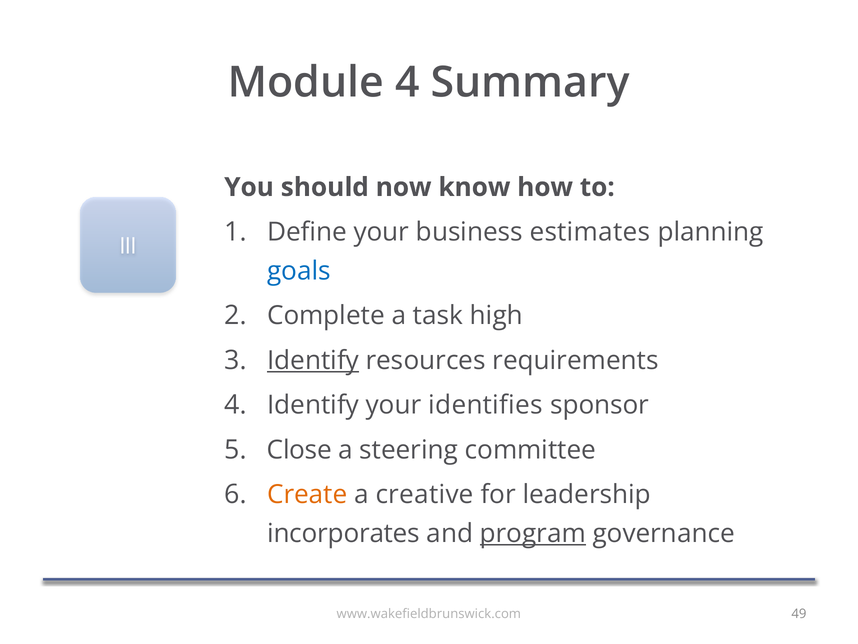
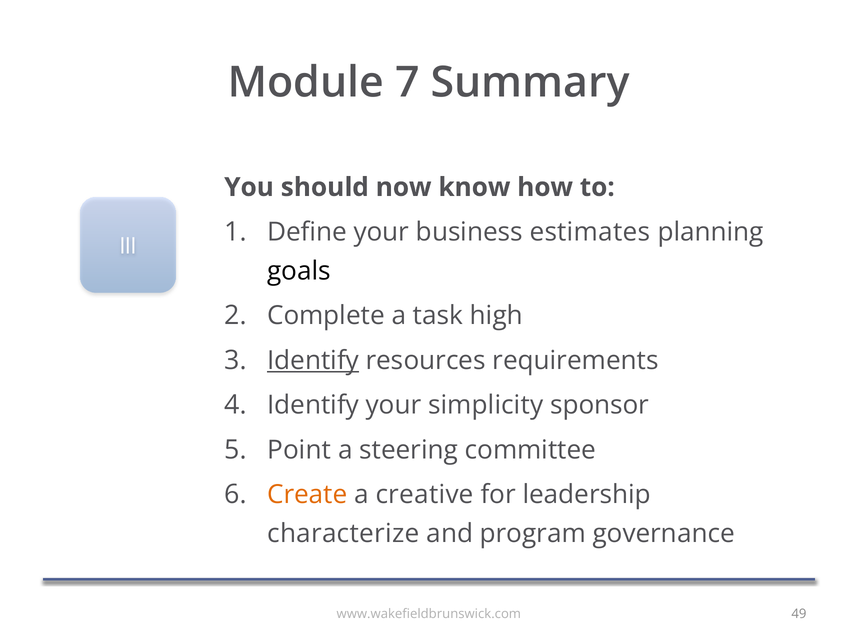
Module 4: 4 -> 7
goals colour: blue -> black
identifies: identifies -> simplicity
Close: Close -> Point
incorporates: incorporates -> characterize
program underline: present -> none
